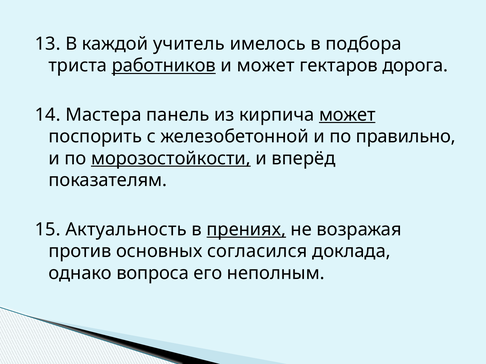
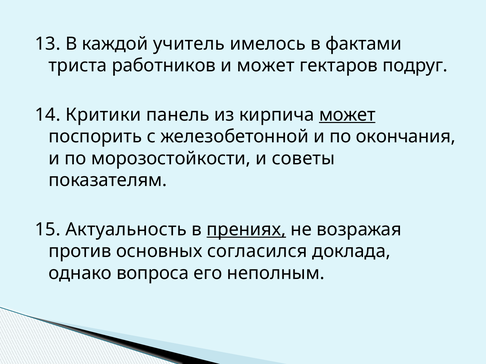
подбора: подбора -> фактами
работников underline: present -> none
дорога: дорога -> подруг
Мастера: Мастера -> Критики
правильно: правильно -> окончания
морозостойкости underline: present -> none
вперёд: вперёд -> советы
